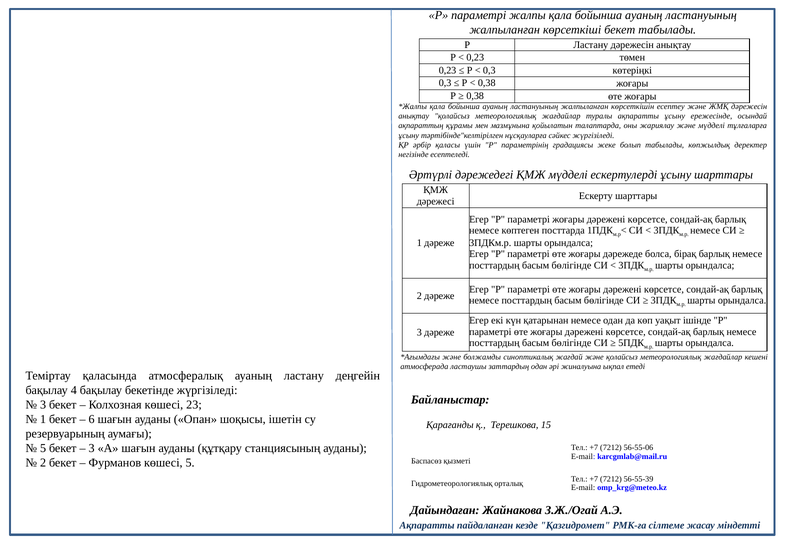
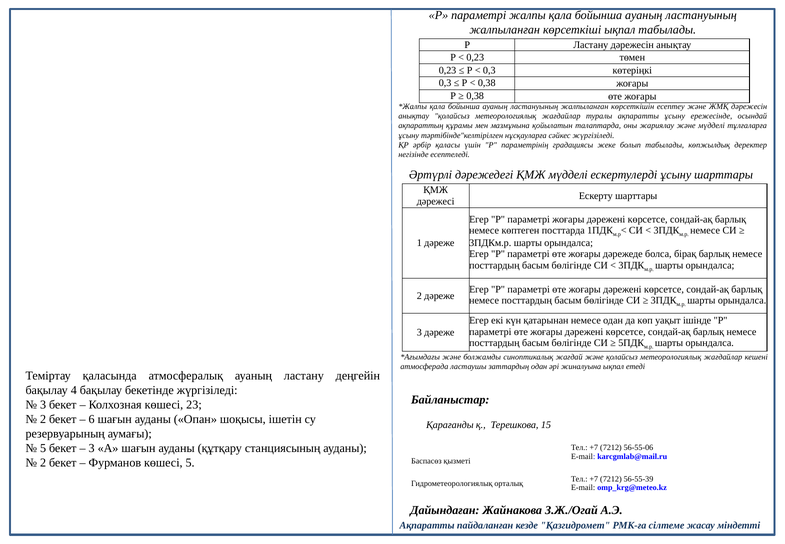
көрсеткіші бекет: бекет -> ықпал
1 at (43, 419): 1 -> 2
